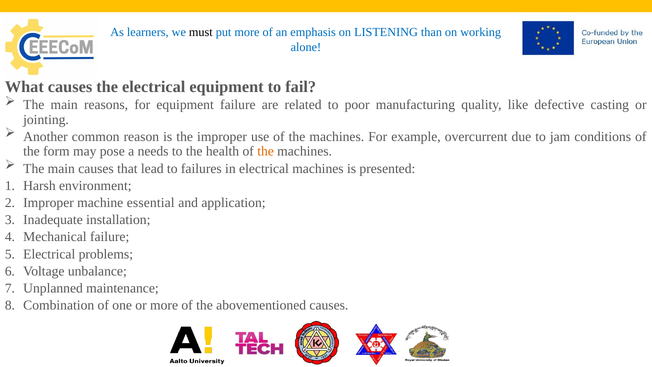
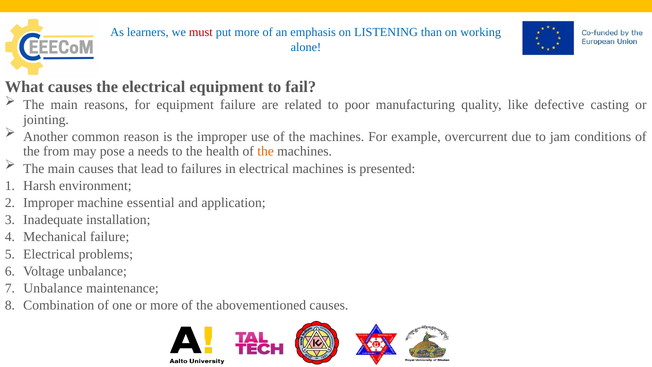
must colour: black -> red
form: form -> from
Unplanned at (53, 288): Unplanned -> Unbalance
